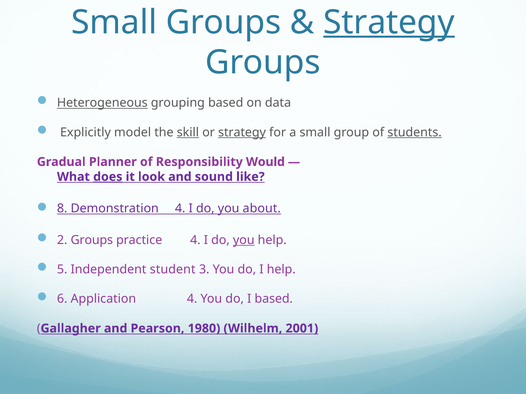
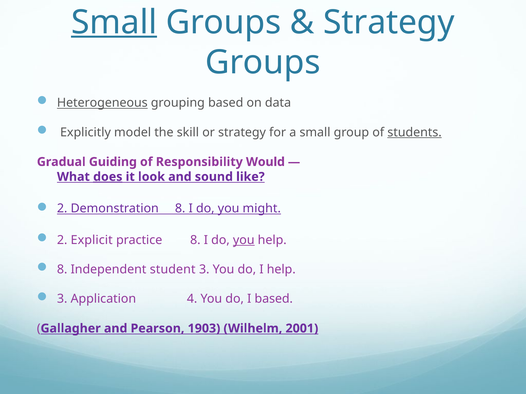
Small at (114, 22) underline: none -> present
Strategy at (389, 22) underline: present -> none
skill underline: present -> none
strategy at (242, 133) underline: present -> none
Planner: Planner -> Guiding
8 at (62, 209): 8 -> 2
Demonstration 4: 4 -> 8
about: about -> might
2 Groups: Groups -> Explicit
practice 4: 4 -> 8
5 at (62, 270): 5 -> 8
6 at (62, 299): 6 -> 3
1980: 1980 -> 1903
